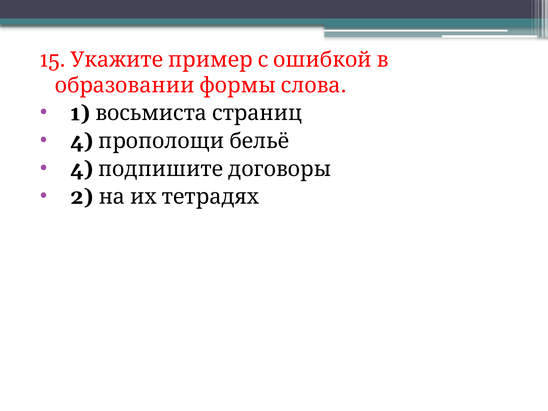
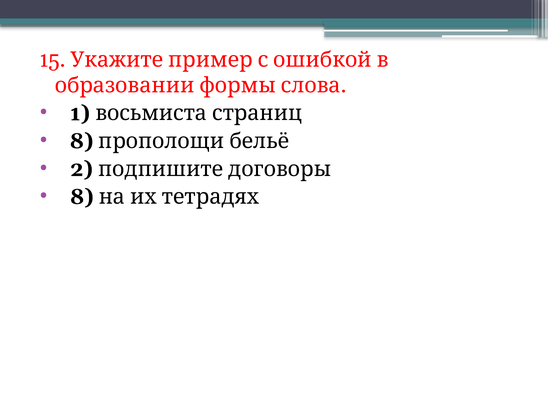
4 at (82, 141): 4 -> 8
4 at (82, 169): 4 -> 2
2 at (82, 197): 2 -> 8
